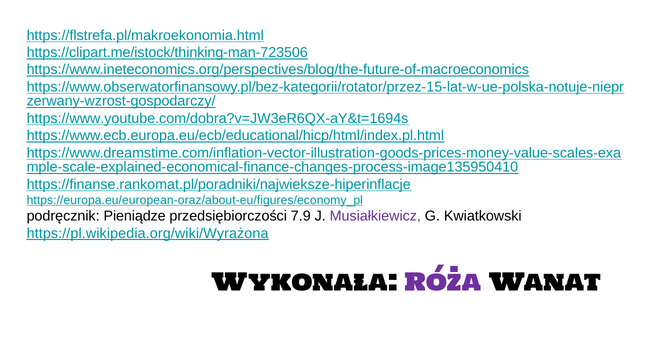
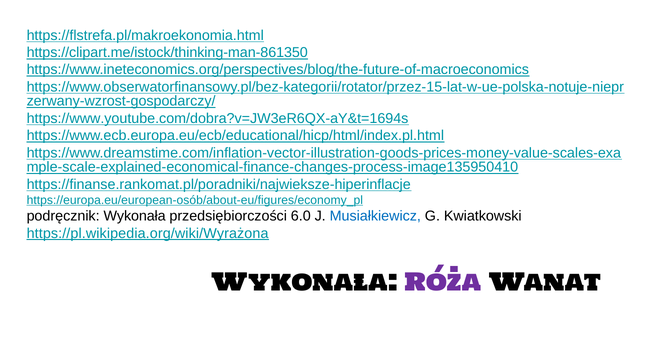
https://clipart.me/istock/thinking-man-723506: https://clipart.me/istock/thinking-man-723506 -> https://clipart.me/istock/thinking-man-861350
https://europa.eu/european-oraz/about-eu/figures/economy_pl: https://europa.eu/european-oraz/about-eu/figures/economy_pl -> https://europa.eu/european-osób/about-eu/figures/economy_pl
podręcznik Pieniądze: Pieniądze -> Wykonała
7.9: 7.9 -> 6.0
Musiałkiewicz colour: purple -> blue
